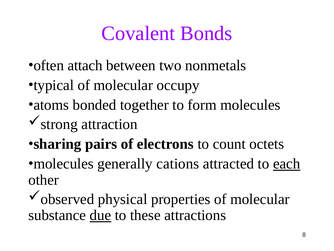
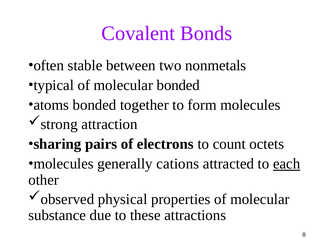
attach: attach -> stable
molecular occupy: occupy -> bonded
due underline: present -> none
